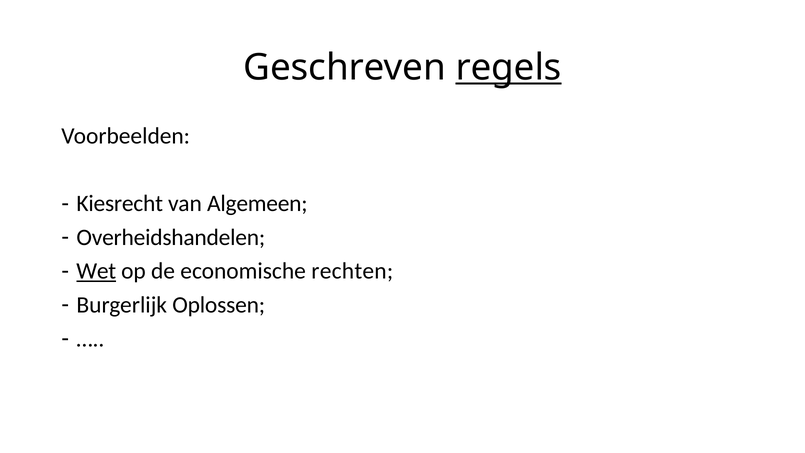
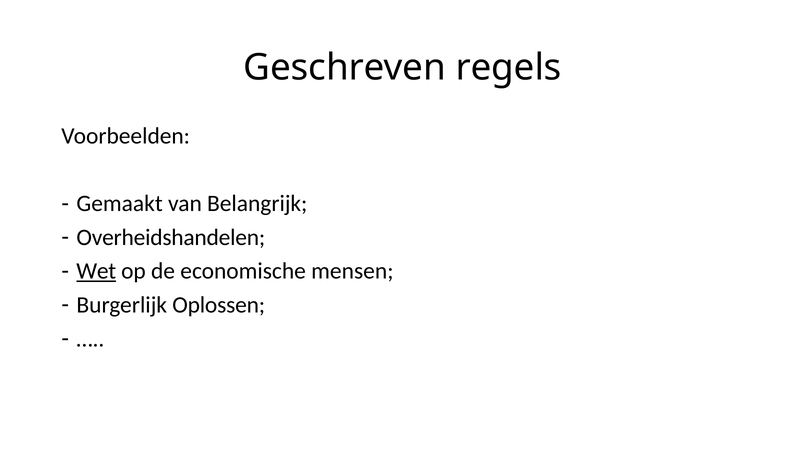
regels underline: present -> none
Kiesrecht: Kiesrecht -> Gemaakt
Algemeen: Algemeen -> Belangrijk
rechten: rechten -> mensen
